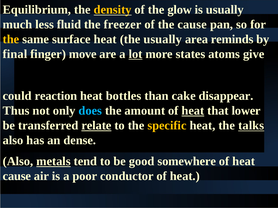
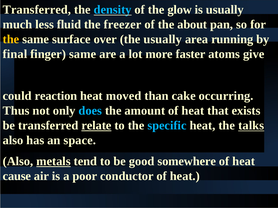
Equilibrium at (37, 10): Equilibrium -> Transferred
density colour: yellow -> light blue
the cause: cause -> about
surface heat: heat -> over
reminds: reminds -> running
finger move: move -> same
lot underline: present -> none
states: states -> faster
bottles: bottles -> moved
disappear: disappear -> occurring
heat at (193, 111) underline: present -> none
lower: lower -> exists
specific colour: yellow -> light blue
dense: dense -> space
